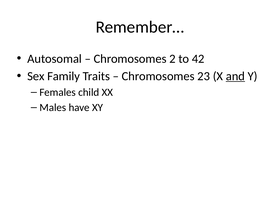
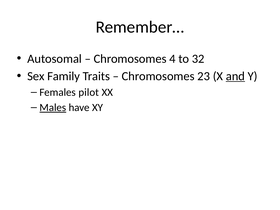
2: 2 -> 4
42: 42 -> 32
child: child -> pilot
Males underline: none -> present
